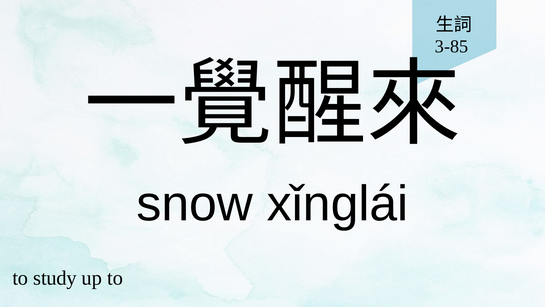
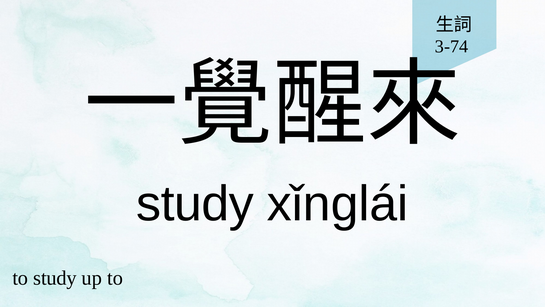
3-85: 3-85 -> 3-74
snow at (195, 204): snow -> study
